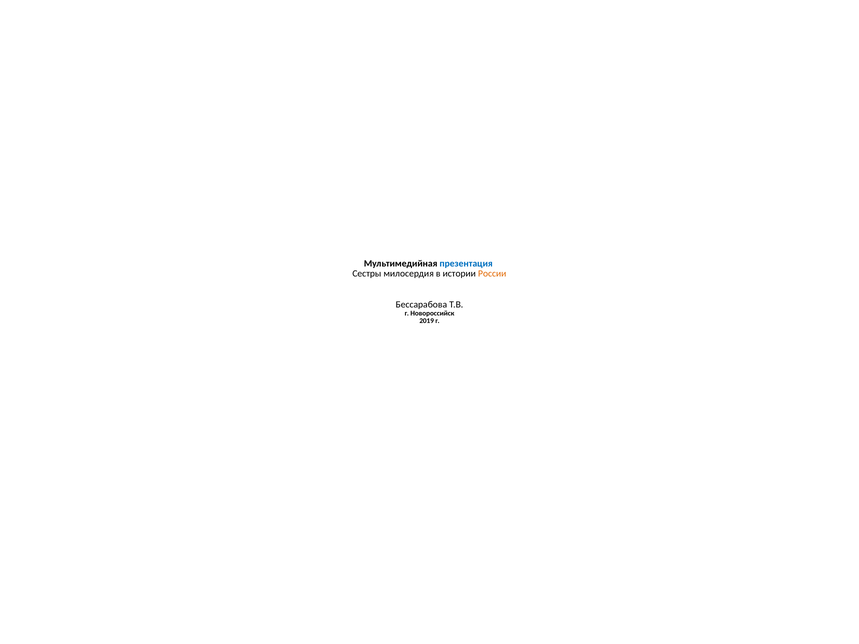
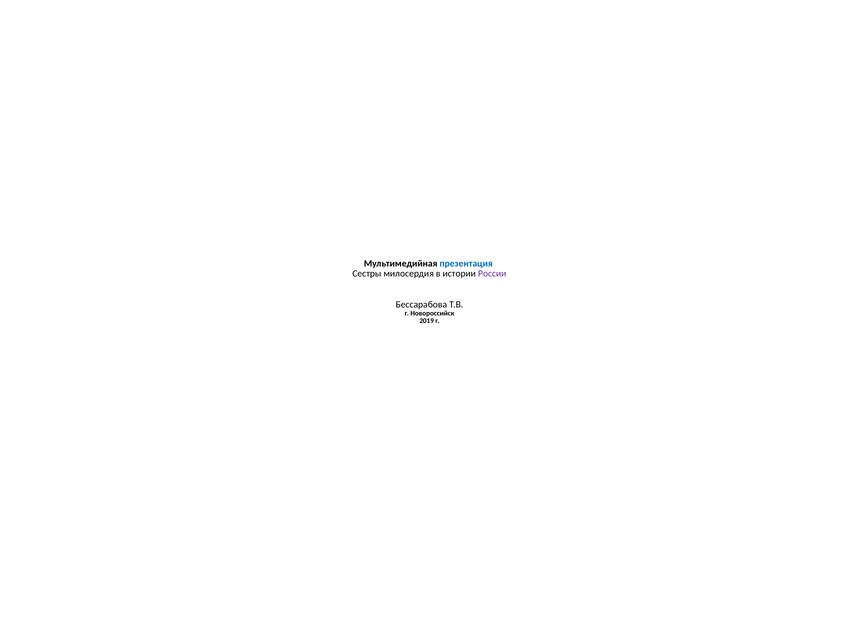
России colour: orange -> purple
